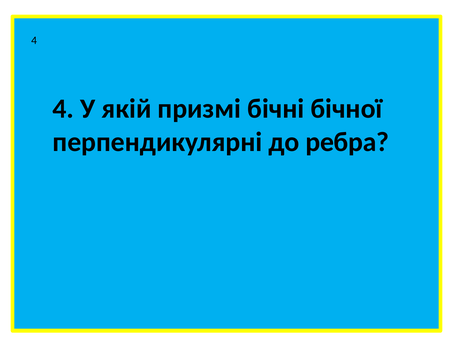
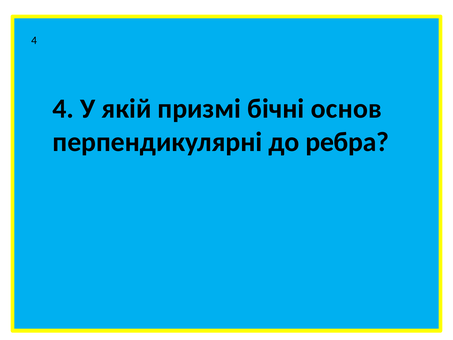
бічної: бічної -> основ
